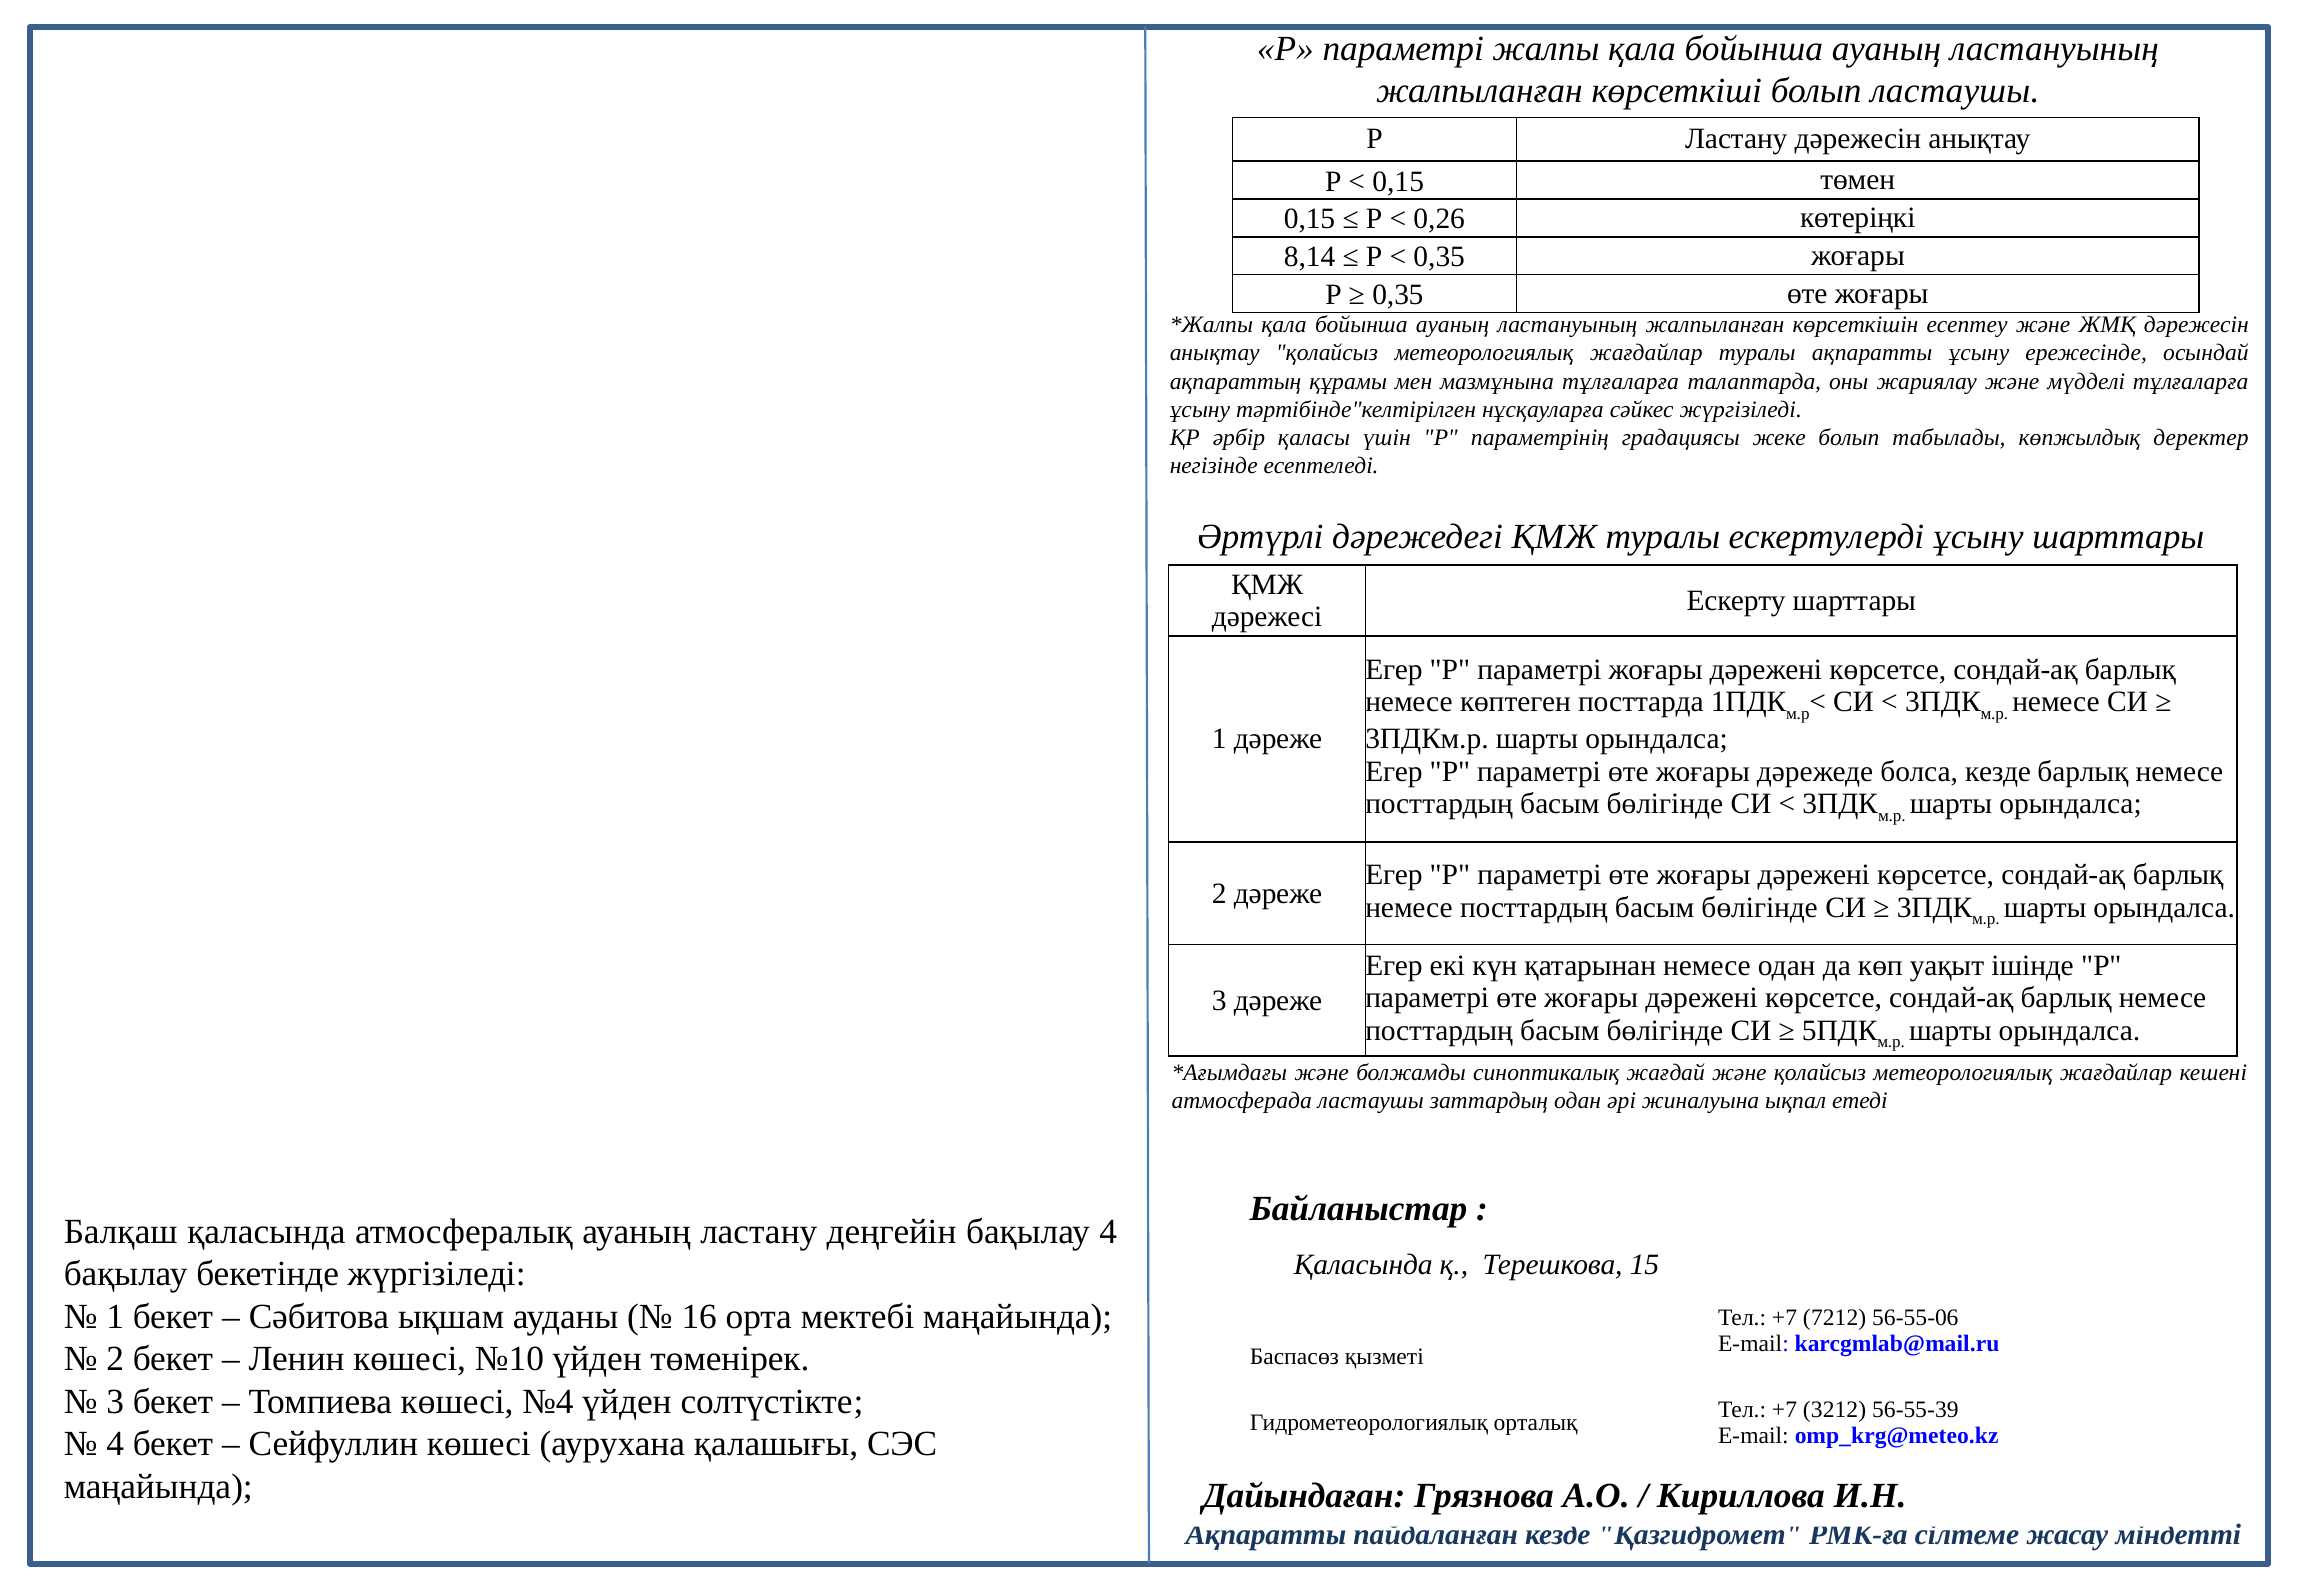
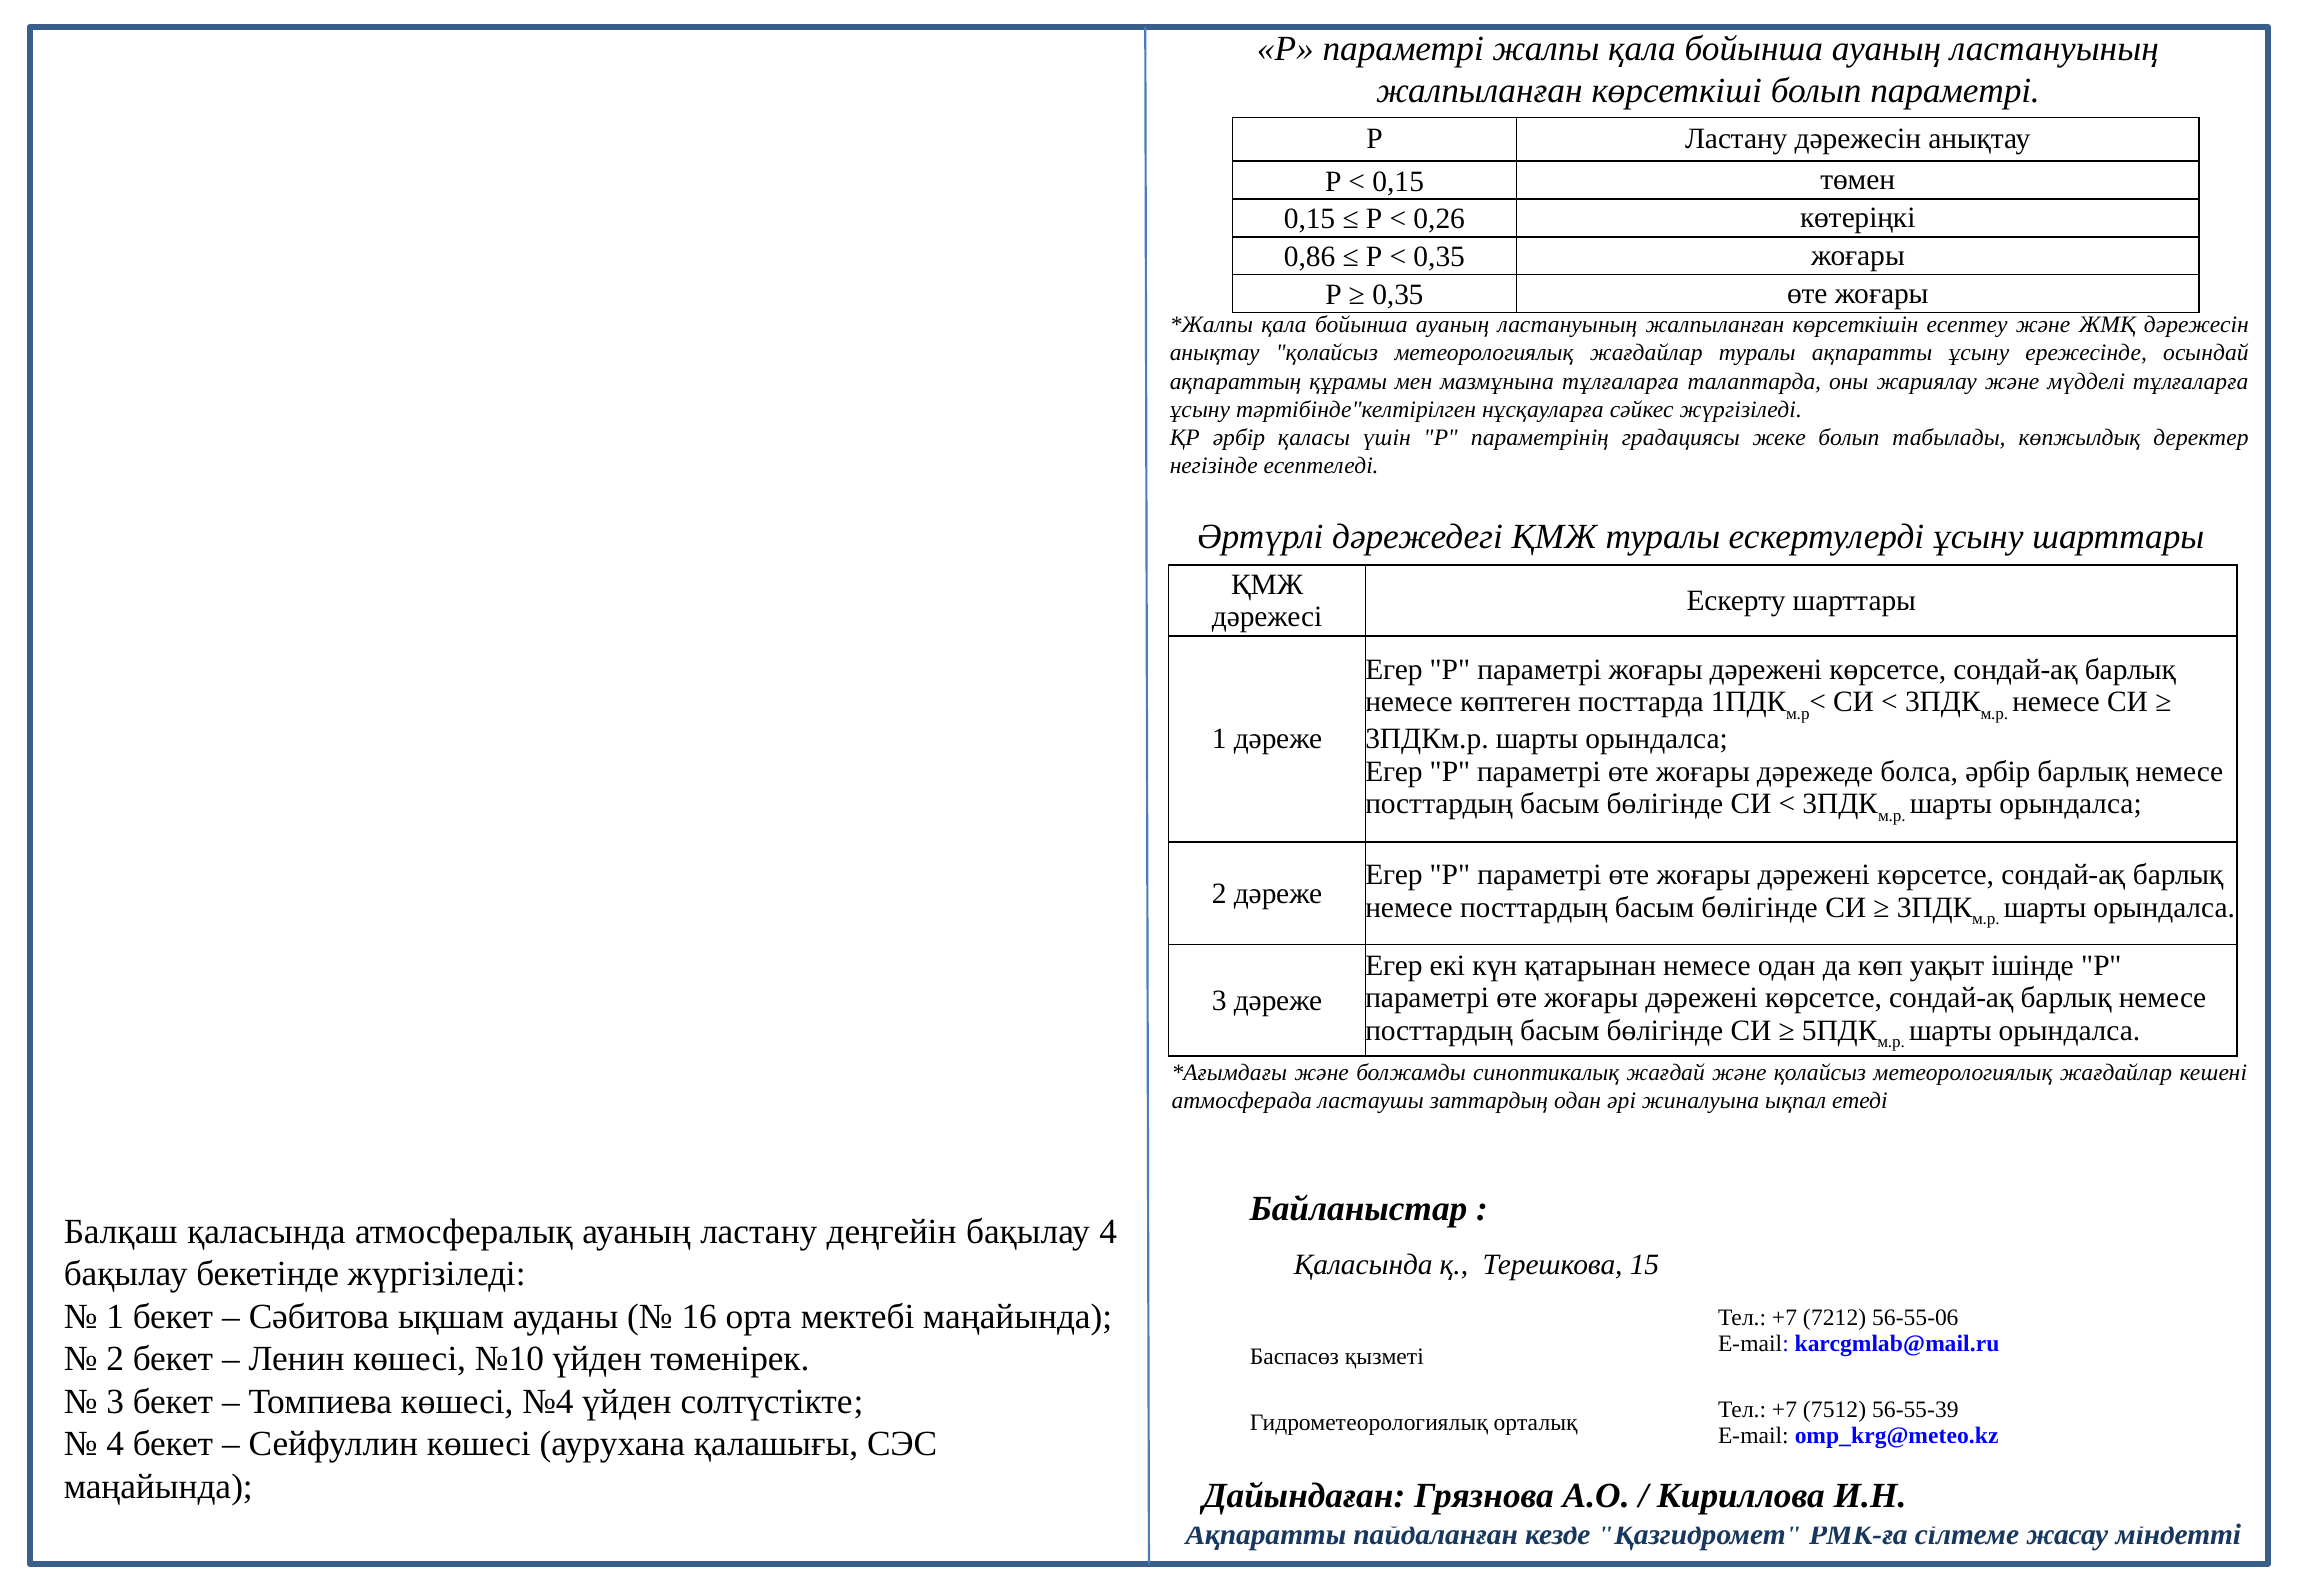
болып ластаушы: ластаушы -> параметрі
8,14: 8,14 -> 0,86
болса кезде: кезде -> әрбір
3212: 3212 -> 7512
